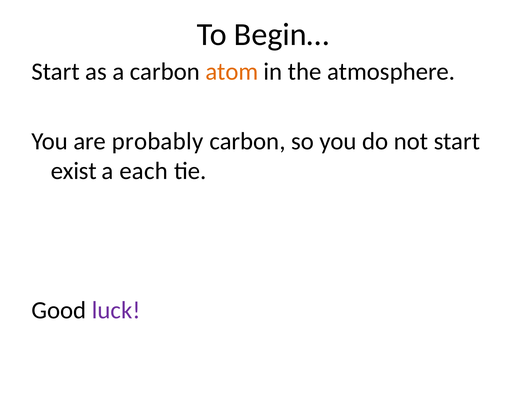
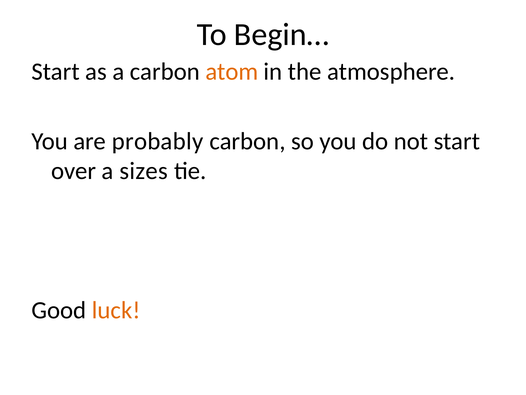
exist: exist -> over
each: each -> sizes
luck colour: purple -> orange
